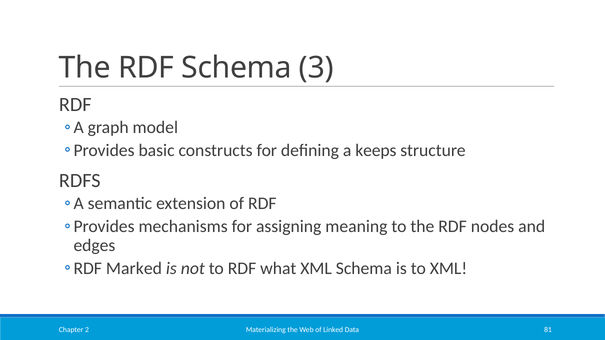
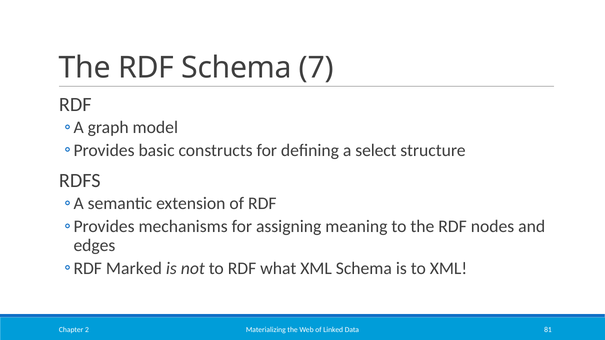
3: 3 -> 7
keeps: keeps -> select
